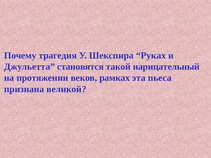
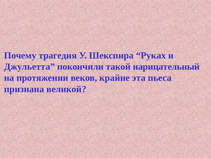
становятся: становятся -> покончили
рамках: рамках -> крайне
